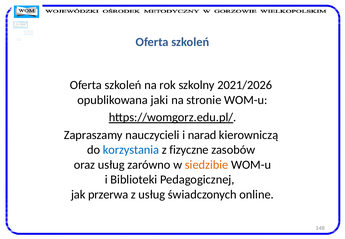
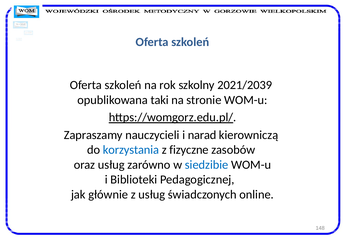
2021/2026: 2021/2026 -> 2021/2039
jaki: jaki -> taki
siedzibie colour: orange -> blue
przerwa: przerwa -> głównie
